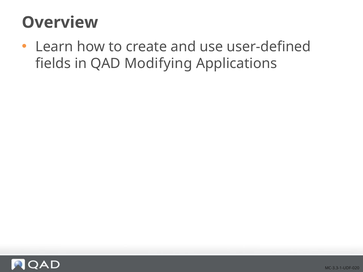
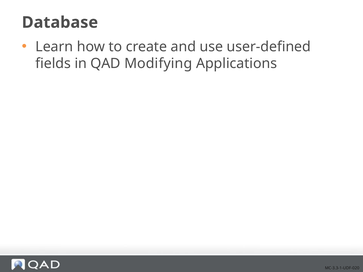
Overview: Overview -> Database
